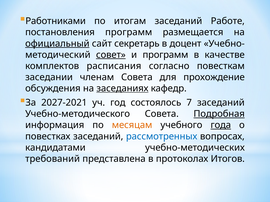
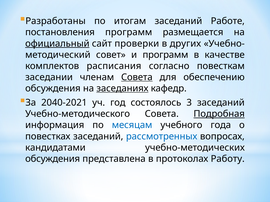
Работниками: Работниками -> Разработаны
секретарь: секретарь -> проверки
доцент: доцент -> других
совет underline: present -> none
Совета at (137, 77) underline: none -> present
прохождение: прохождение -> обеспечению
2027-2021: 2027-2021 -> 2040-2021
7: 7 -> 3
месяцам colour: orange -> blue
года underline: present -> none
требований at (53, 159): требований -> обсуждения
Итогов: Итогов -> Работу
